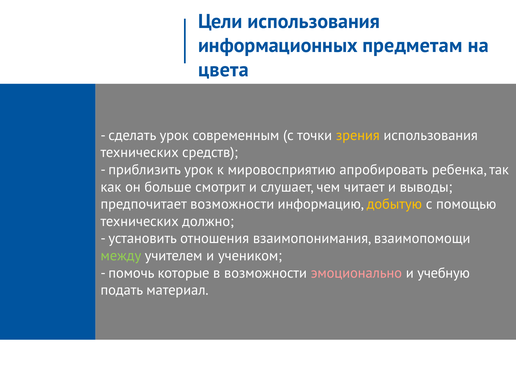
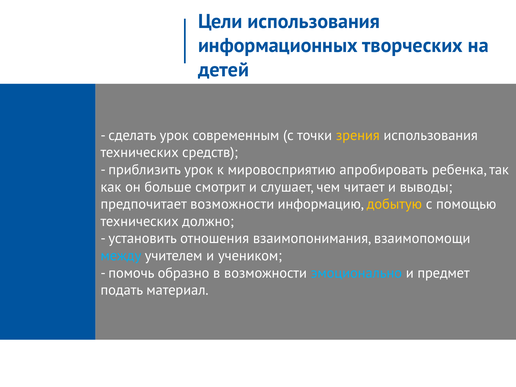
предметам: предметам -> творческих
цвета: цвета -> детей
между colour: light green -> light blue
которые: которые -> образно
эмоционально colour: pink -> light blue
учебную: учебную -> предмет
